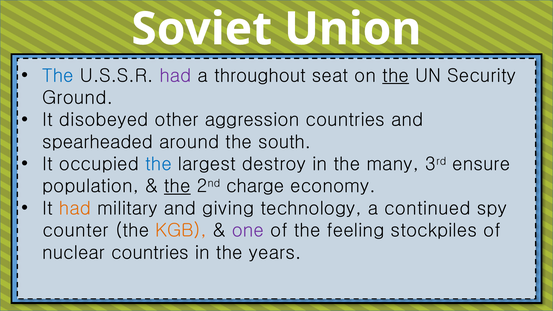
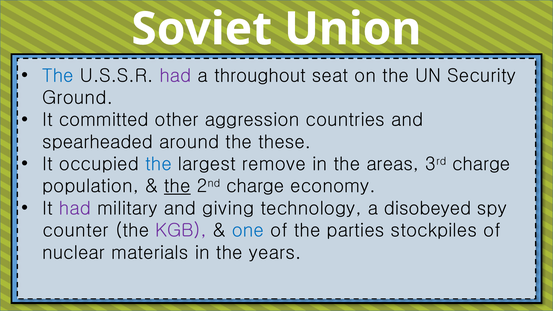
the at (396, 76) underline: present -> none
disobeyed: disobeyed -> committed
south: south -> these
destroy: destroy -> remove
many: many -> areas
3rd ensure: ensure -> charge
had at (75, 208) colour: orange -> purple
continued: continued -> disobeyed
KGB colour: orange -> purple
one colour: purple -> blue
feeling: feeling -> parties
nuclear countries: countries -> materials
